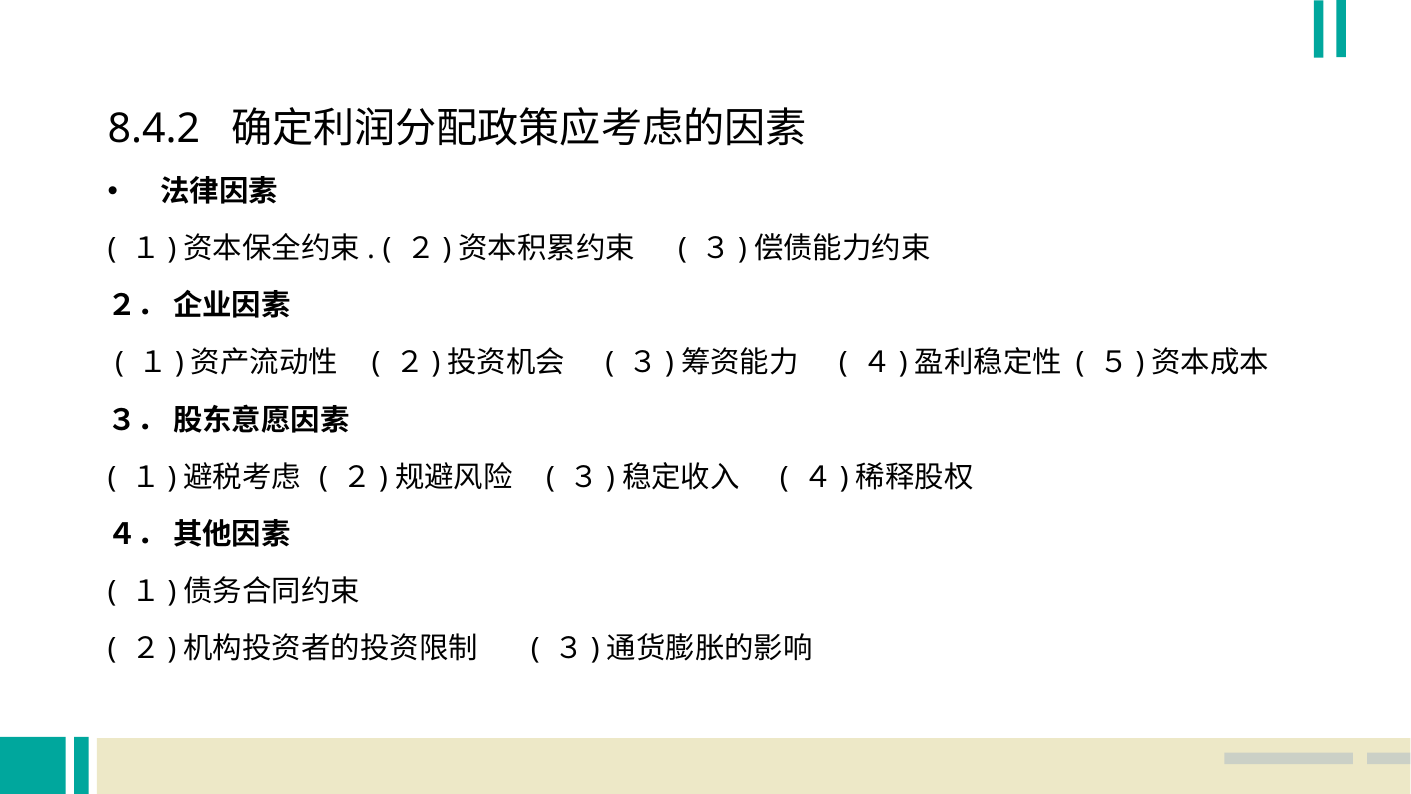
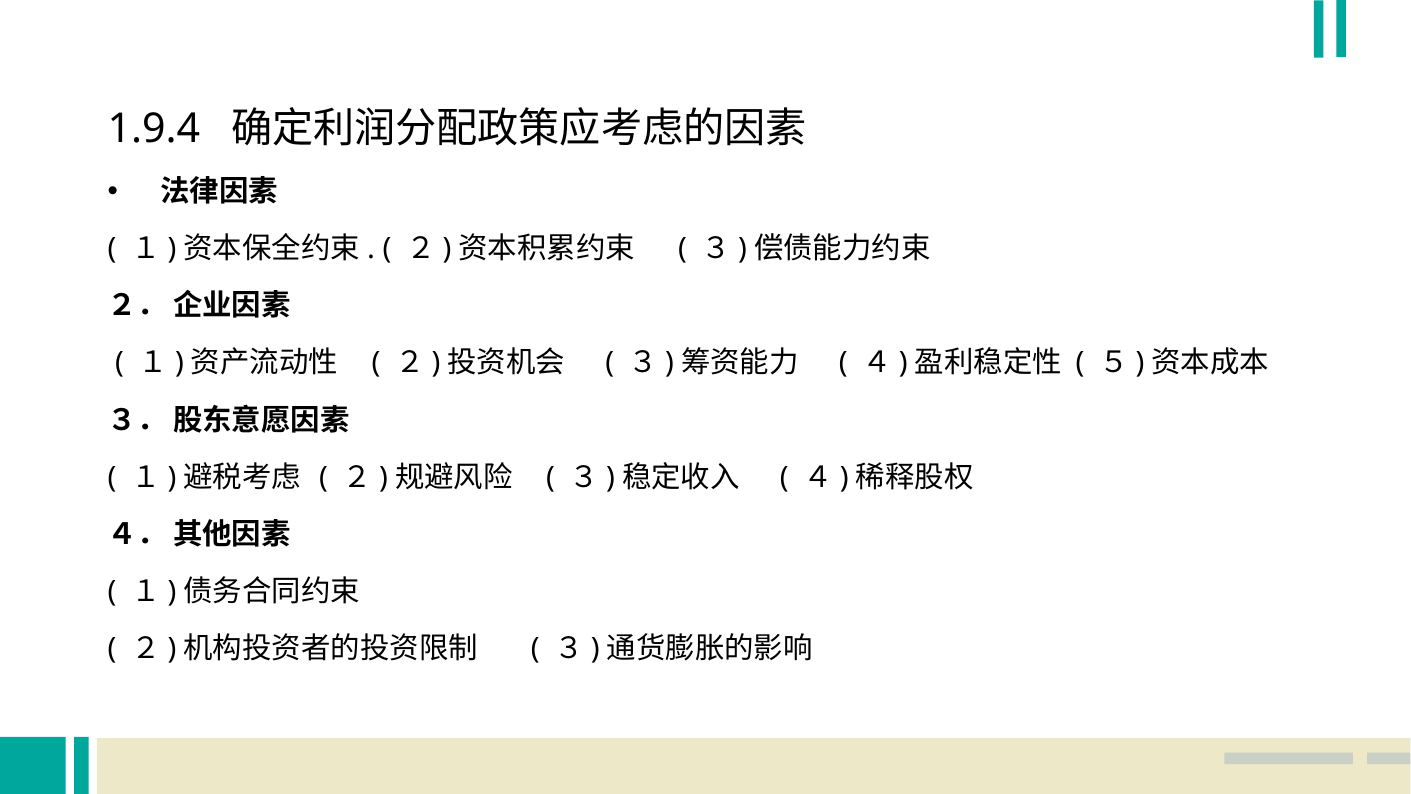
8.4.2: 8.4.2 -> 1.9.4
